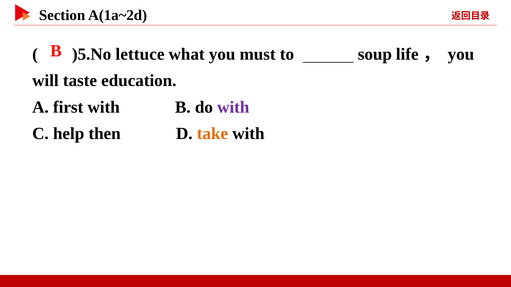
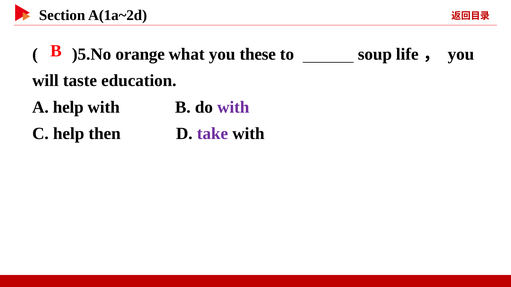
lettuce: lettuce -> orange
must: must -> these
A first: first -> help
take colour: orange -> purple
